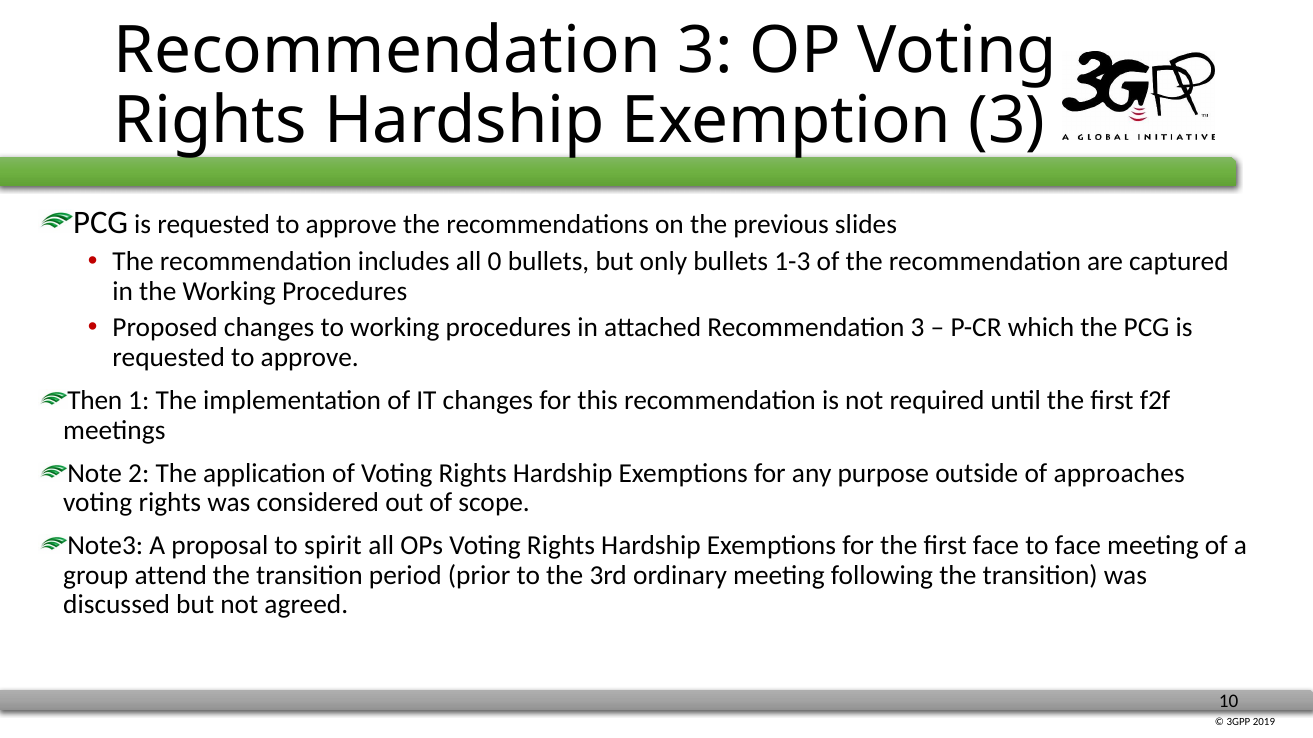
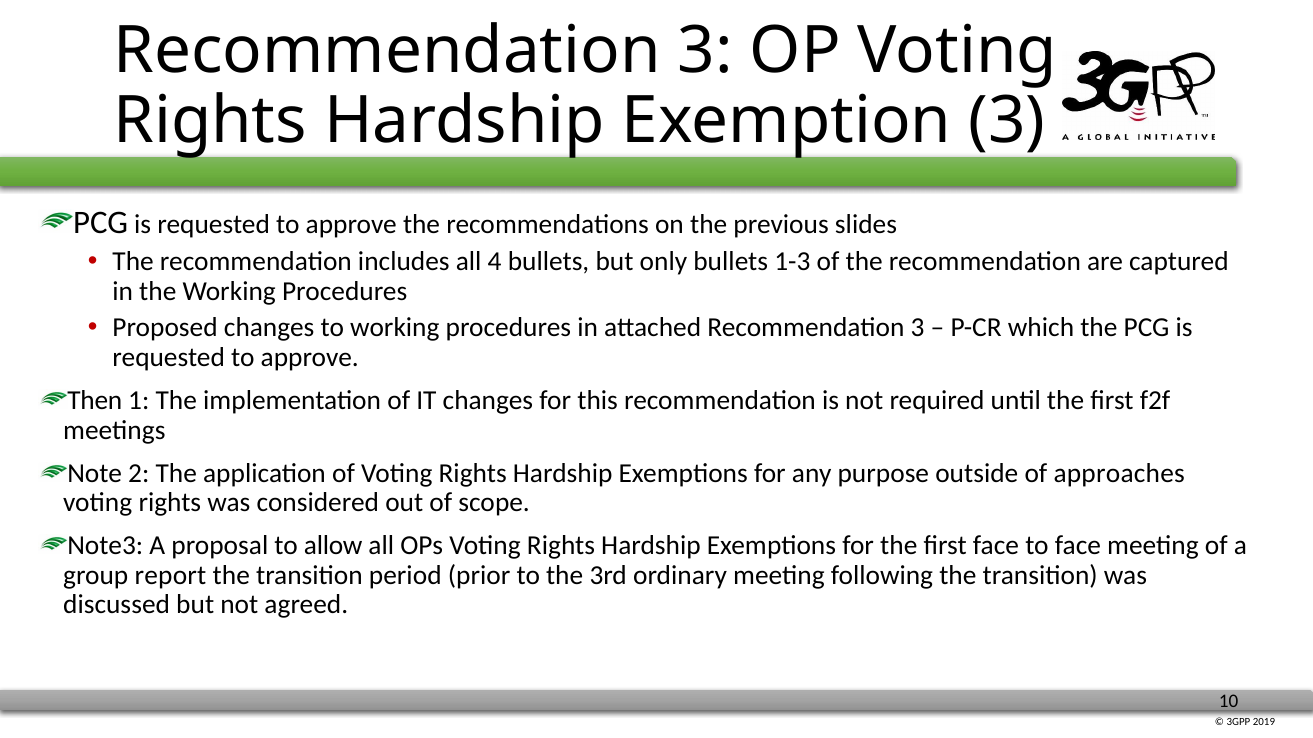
0: 0 -> 4
spirit: spirit -> allow
attend: attend -> report
